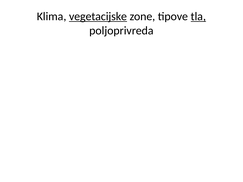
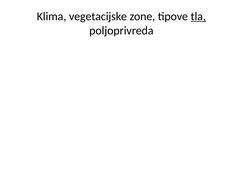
vegetacijske underline: present -> none
